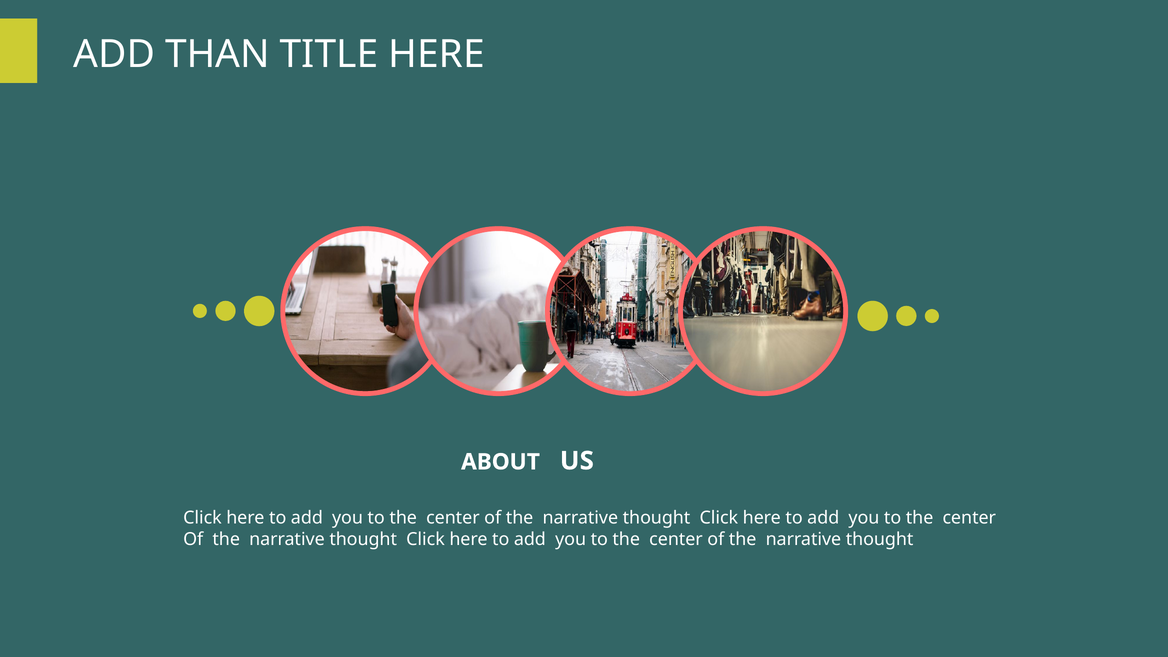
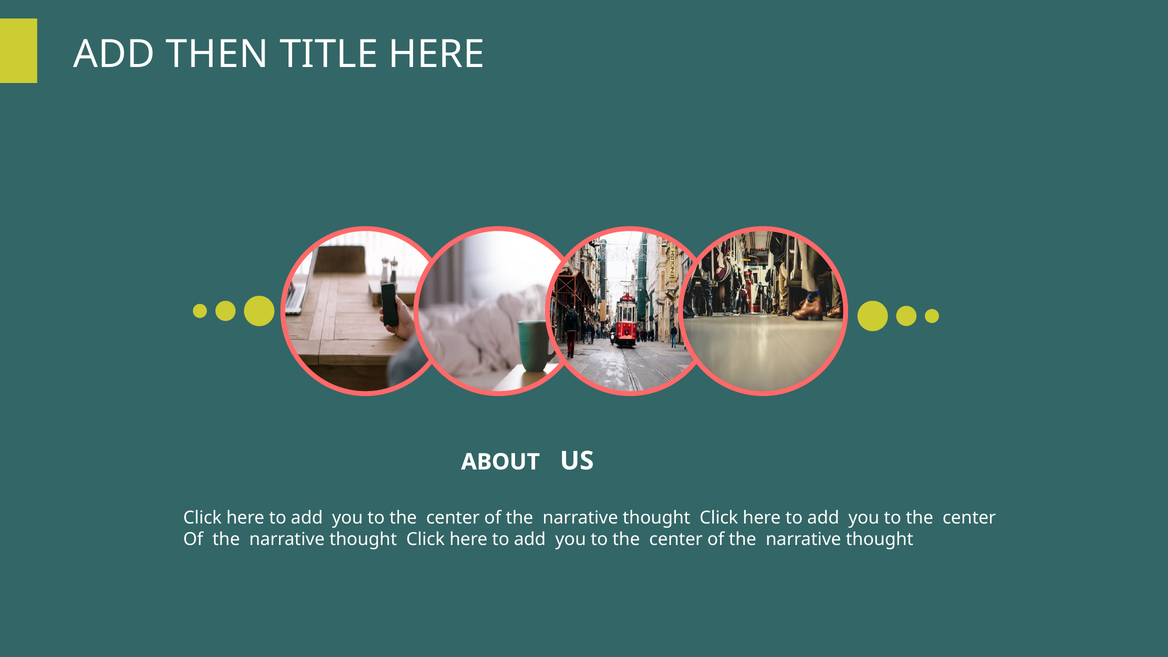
THAN: THAN -> THEN
